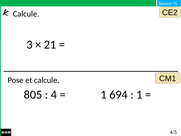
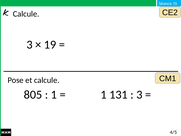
21: 21 -> 19
4 at (54, 94): 4 -> 1
694: 694 -> 131
1 at (139, 94): 1 -> 3
